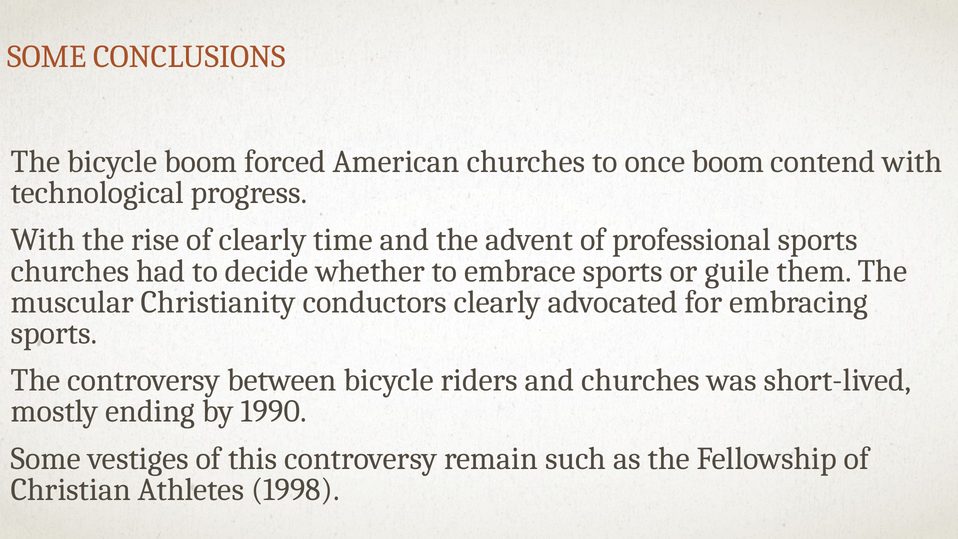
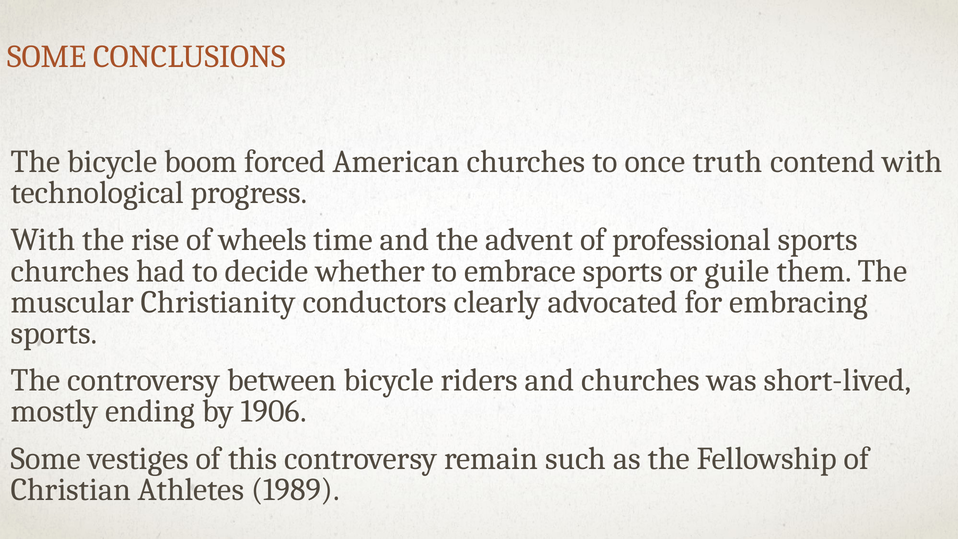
once boom: boom -> truth
of clearly: clearly -> wheels
1990: 1990 -> 1906
1998: 1998 -> 1989
